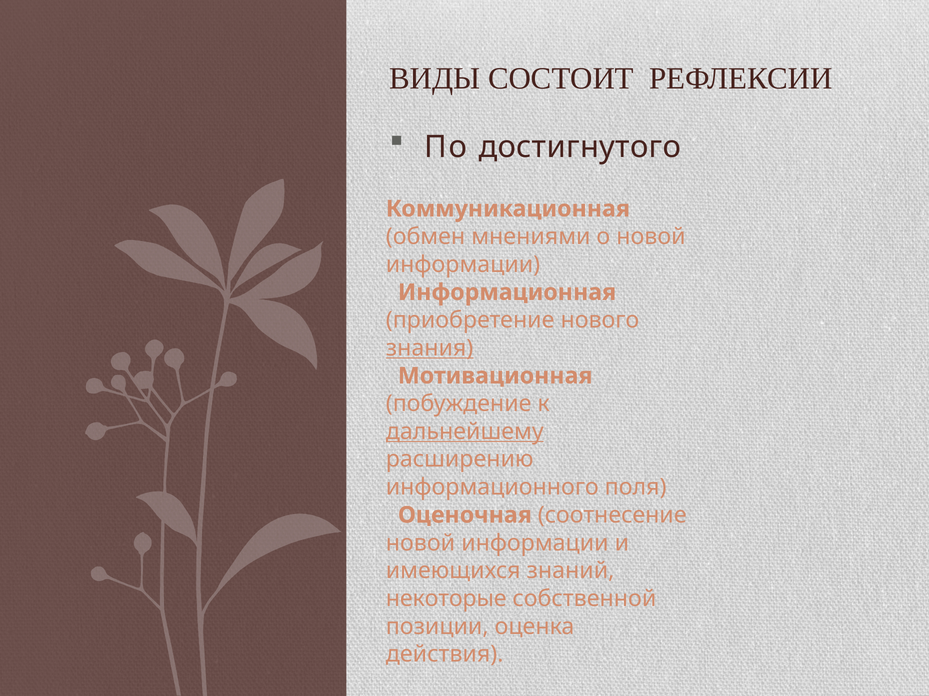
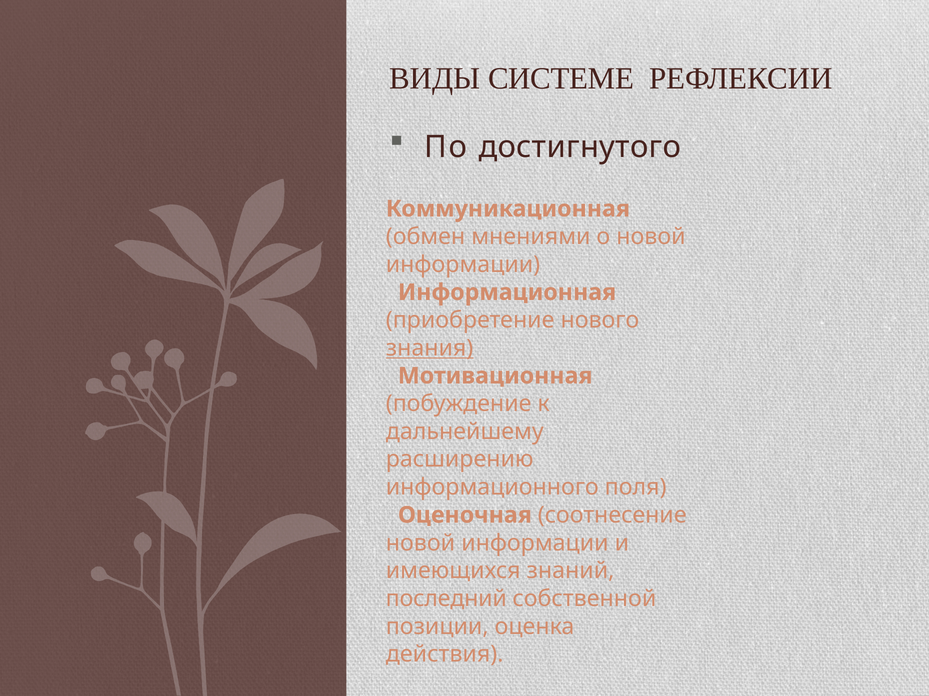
СОСТОИТ: СОСТОИТ -> СИСТЕМЕ
дальнейшему underline: present -> none
некоторые: некоторые -> последний
